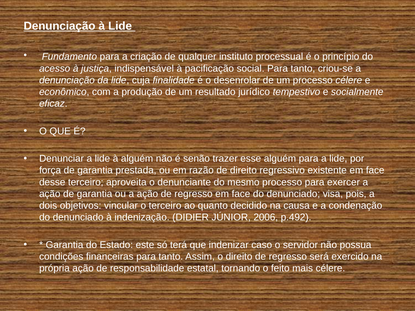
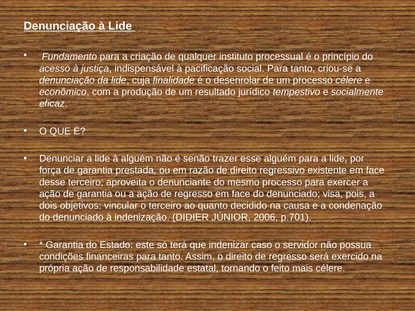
p.492: p.492 -> p.701
